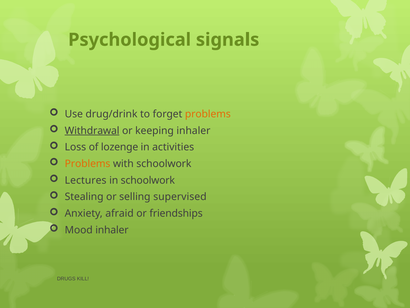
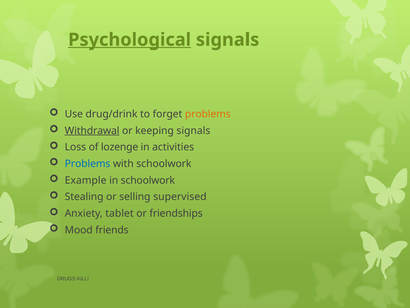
Psychological underline: none -> present
keeping inhaler: inhaler -> signals
Problems at (88, 164) colour: orange -> blue
Lectures: Lectures -> Example
afraid: afraid -> tablet
Mood inhaler: inhaler -> friends
